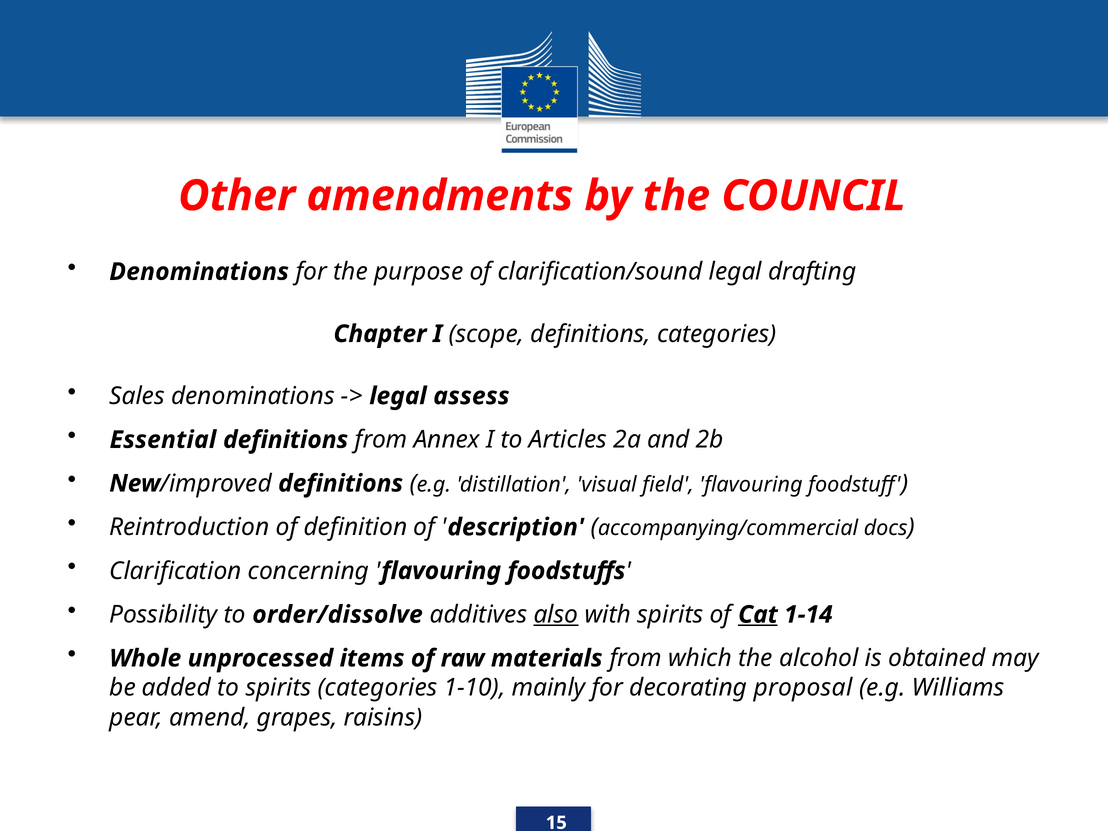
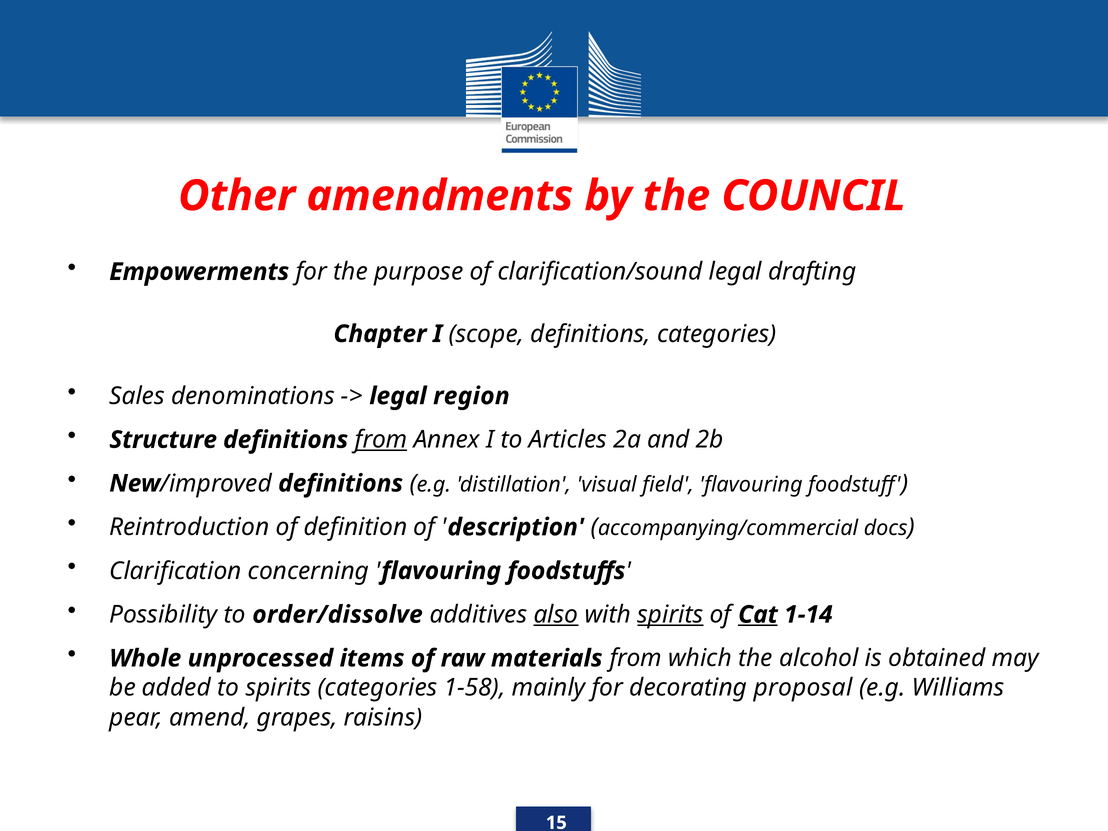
Denominations at (199, 272): Denominations -> Empowerments
assess: assess -> region
Essential: Essential -> Structure
from at (381, 440) underline: none -> present
spirits at (670, 615) underline: none -> present
1-10: 1-10 -> 1-58
